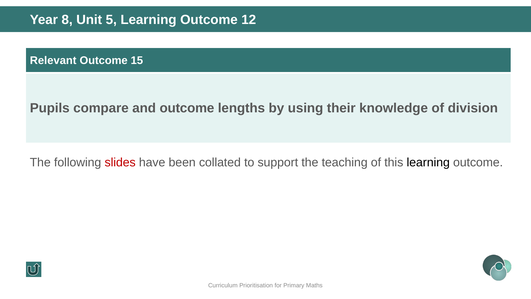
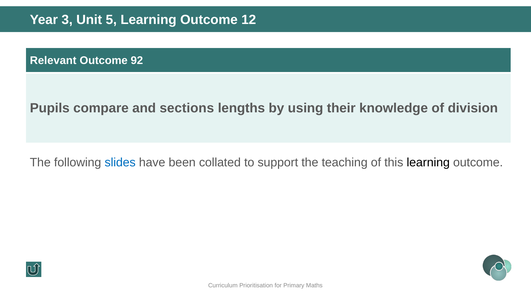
8: 8 -> 3
15: 15 -> 92
and outcome: outcome -> sections
slides colour: red -> blue
